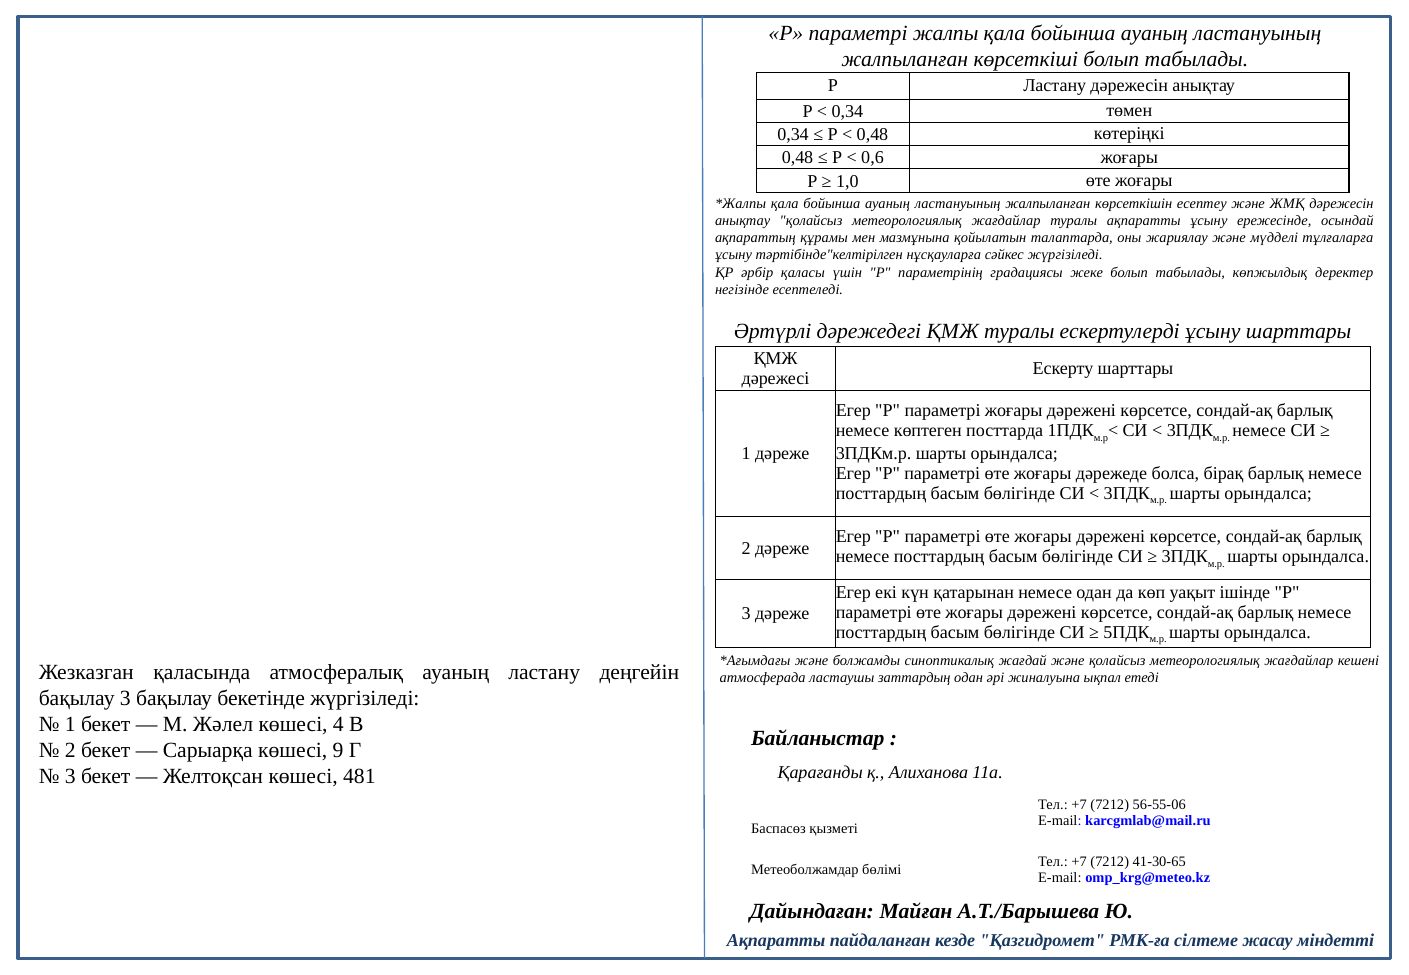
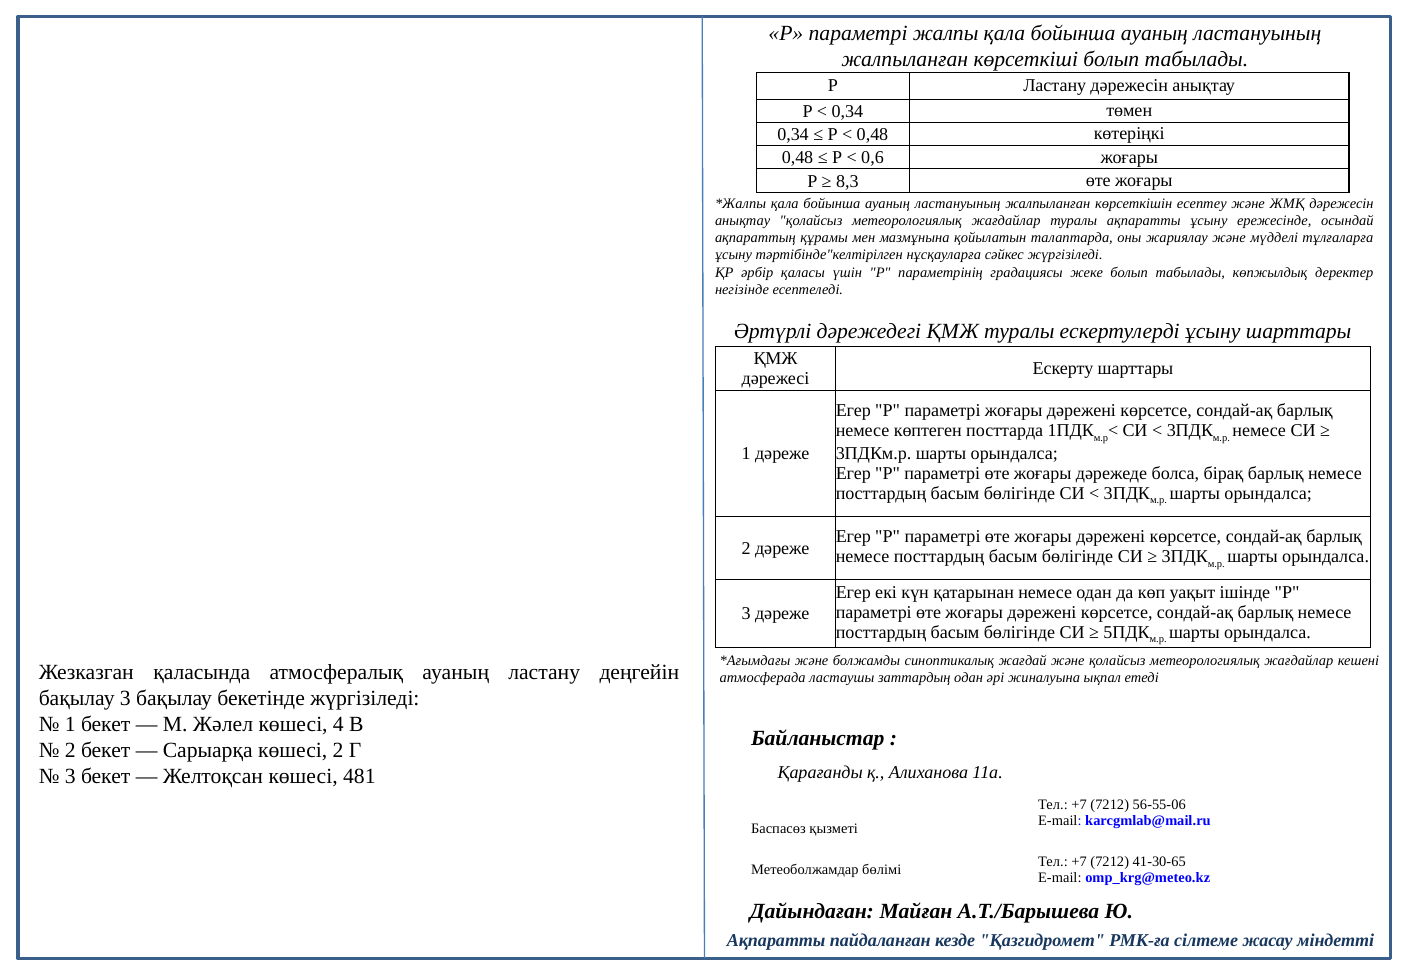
1,0: 1,0 -> 8,3
көшесі 9: 9 -> 2
